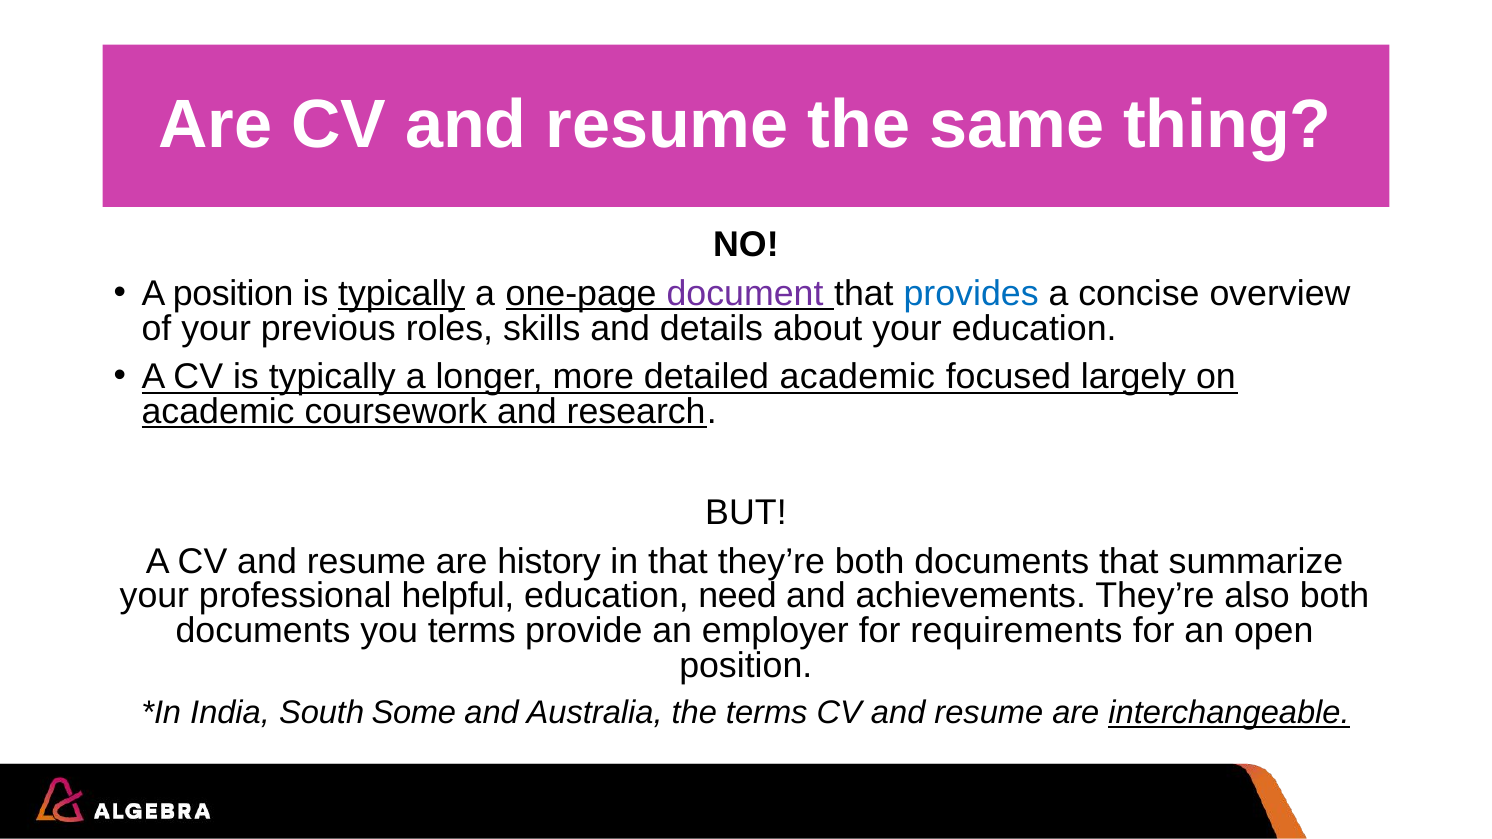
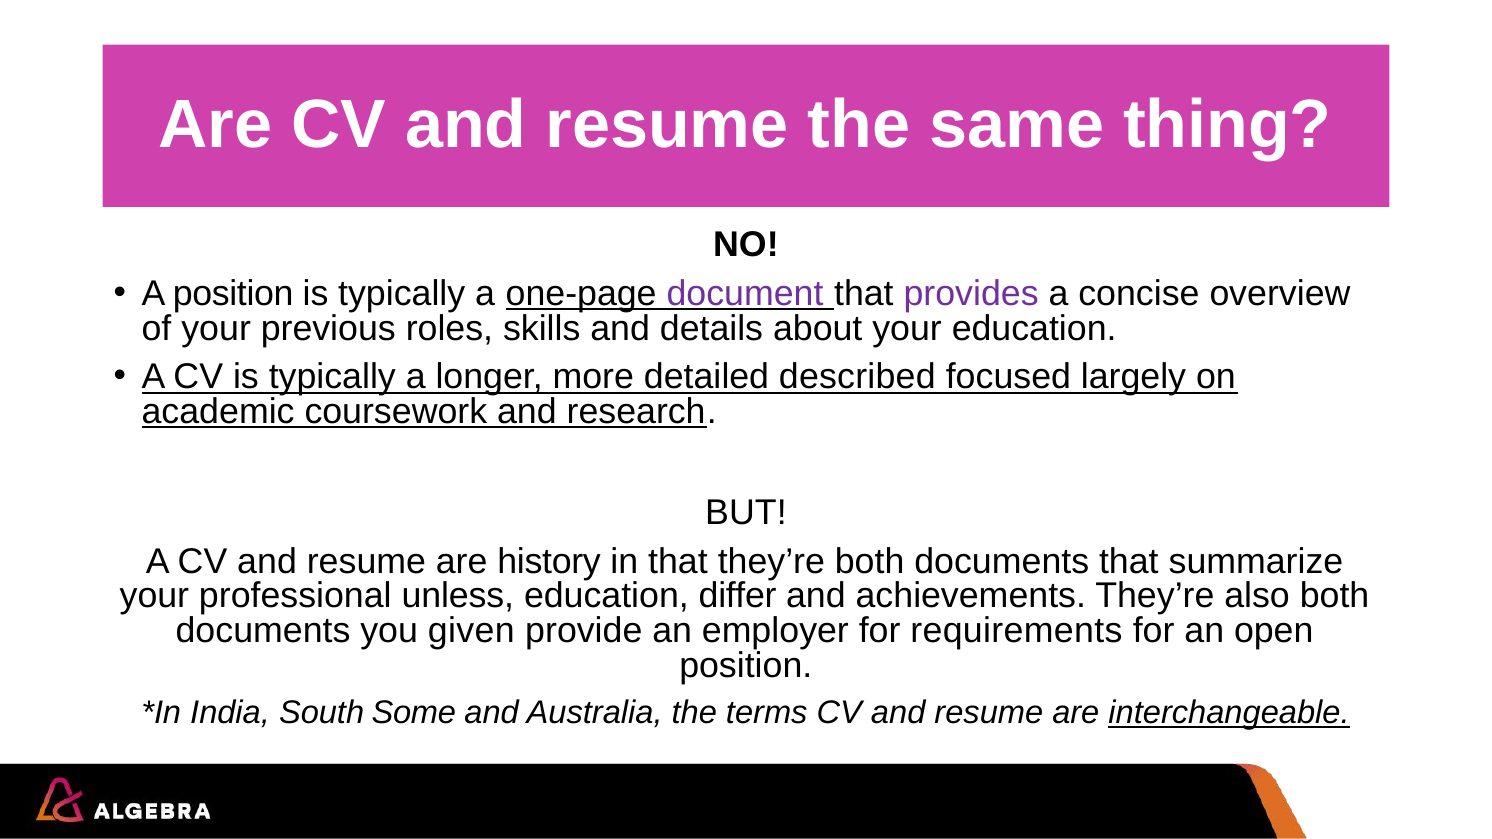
typically at (402, 294) underline: present -> none
provides colour: blue -> purple
detailed academic: academic -> described
helpful: helpful -> unless
need: need -> differ
you terms: terms -> given
